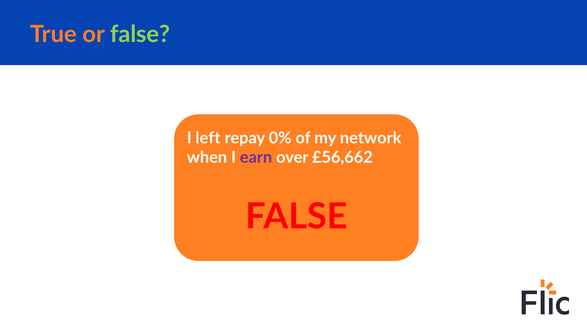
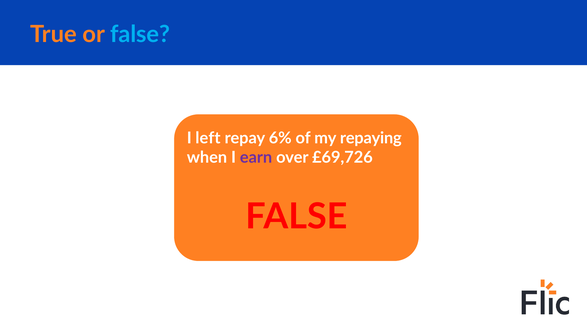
false at (140, 34) colour: light green -> light blue
0%: 0% -> 6%
network: network -> repaying
£56,662: £56,662 -> £69,726
